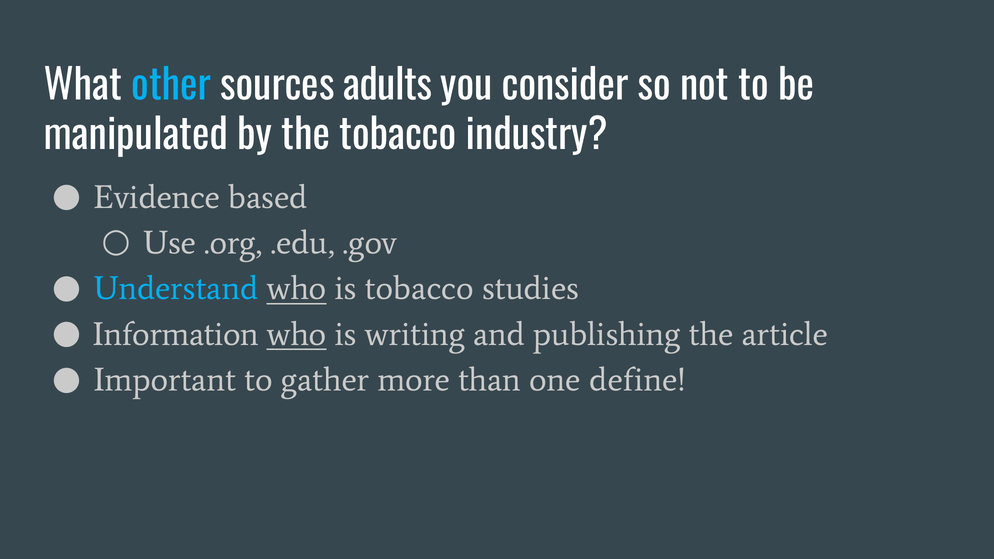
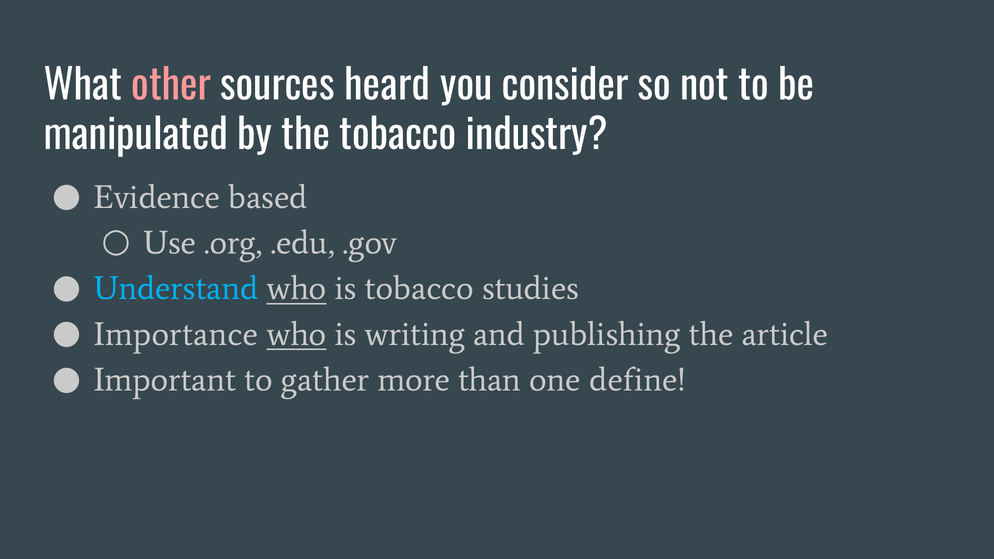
other colour: light blue -> pink
adults: adults -> heard
Information: Information -> Importance
